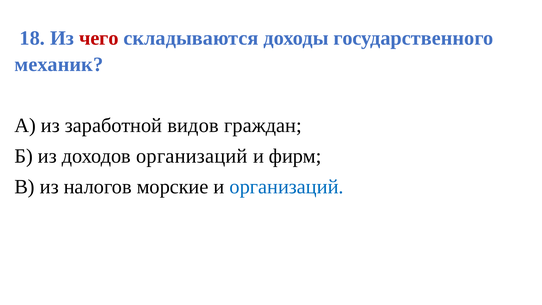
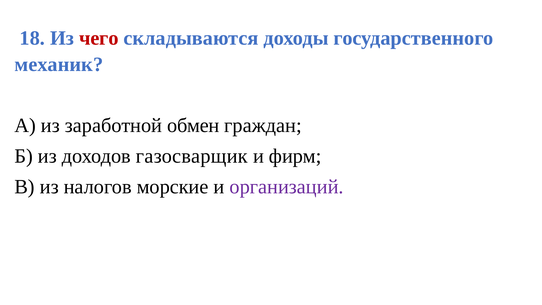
видов: видов -> обмен
доходов организаций: организаций -> газосварщик
организаций at (287, 187) colour: blue -> purple
